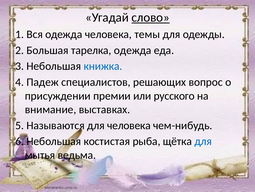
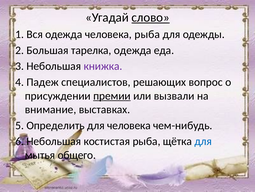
человека темы: темы -> рыба
книжка colour: blue -> purple
премии underline: none -> present
русского: русского -> вызвали
Называются: Называются -> Определить
ведьма: ведьма -> общего
